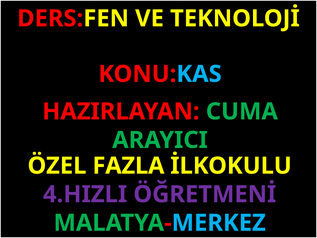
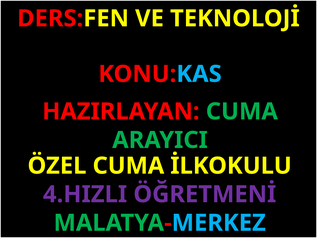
ÖZEL FAZLA: FAZLA -> CUMA
